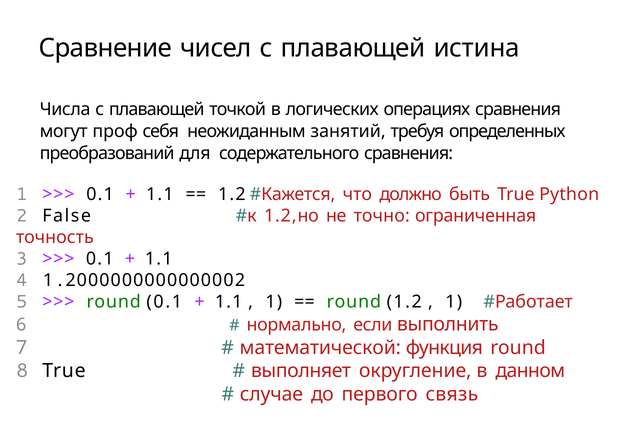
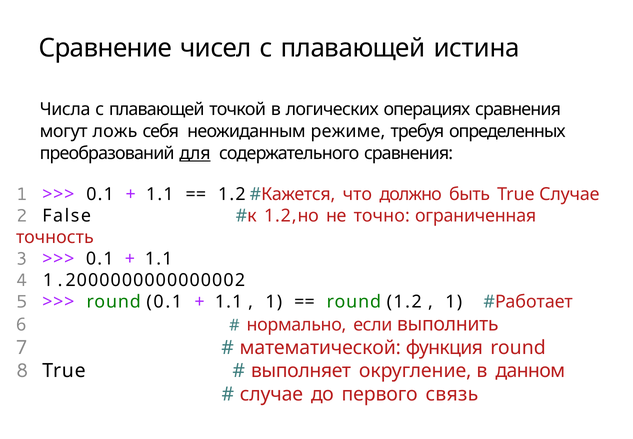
проф: проф -> ложь
занятий: занятий -> режиме
для underline: none -> present
True Python: Python -> Случае
